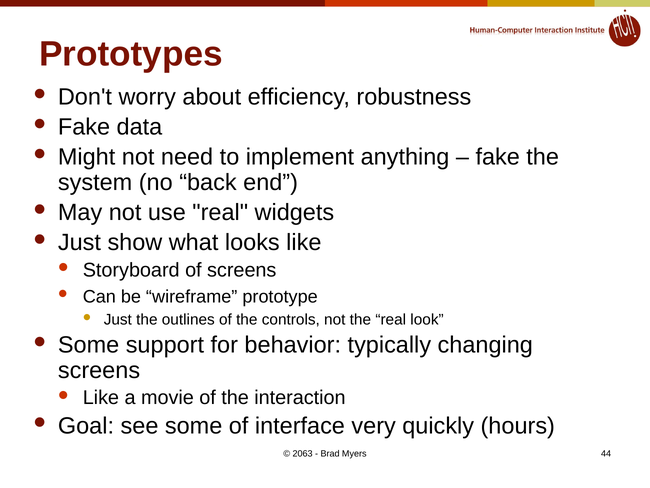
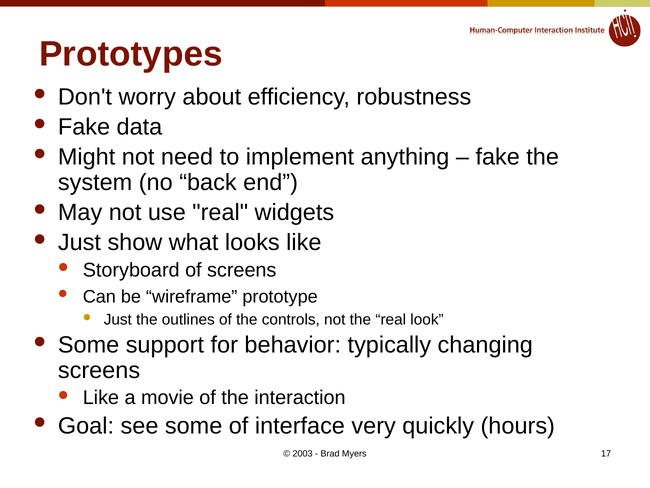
2063: 2063 -> 2003
44: 44 -> 17
